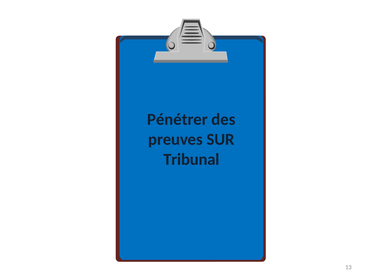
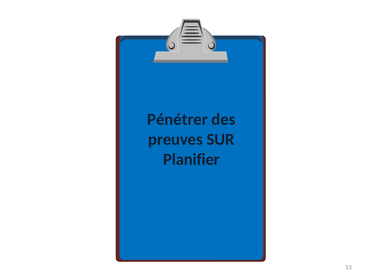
Tribunal: Tribunal -> Planifier
